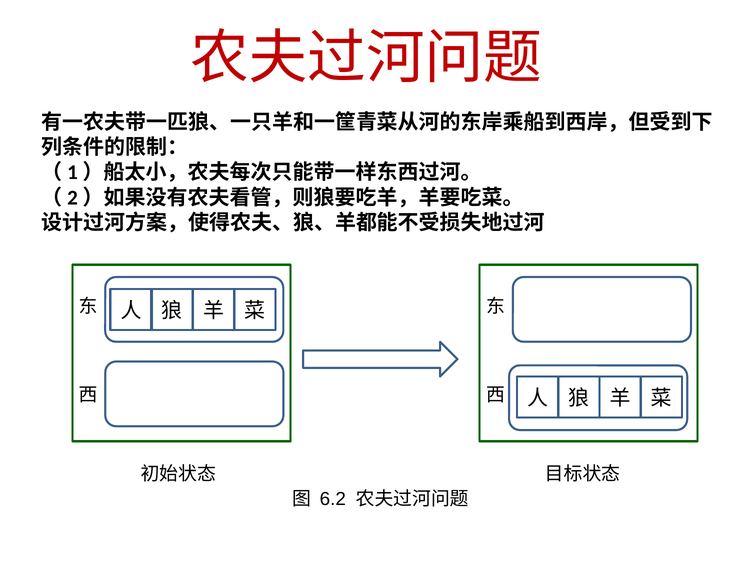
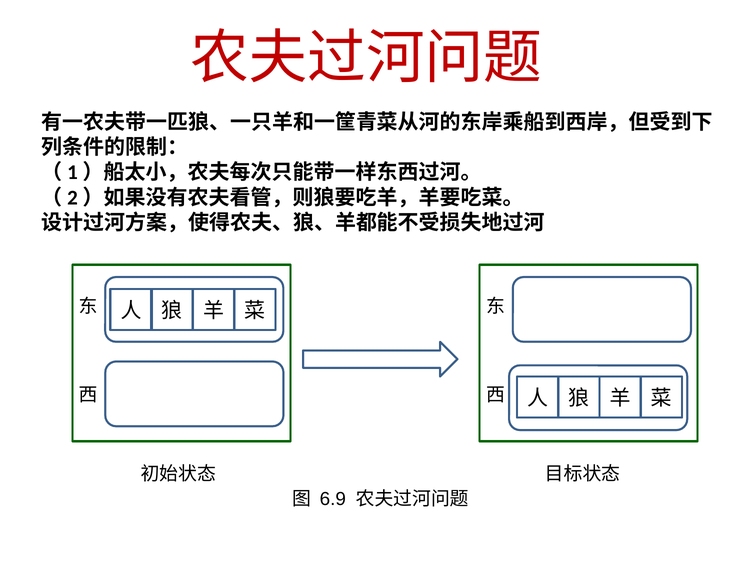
6.2: 6.2 -> 6.9
